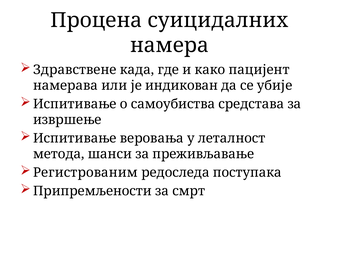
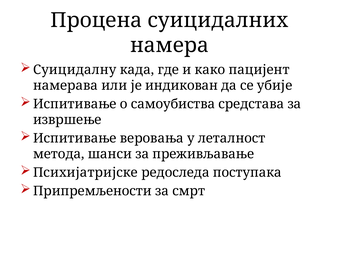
Здравствене: Здравствене -> Суицидалну
Регистрованим: Регистрованим -> Психијатријске
